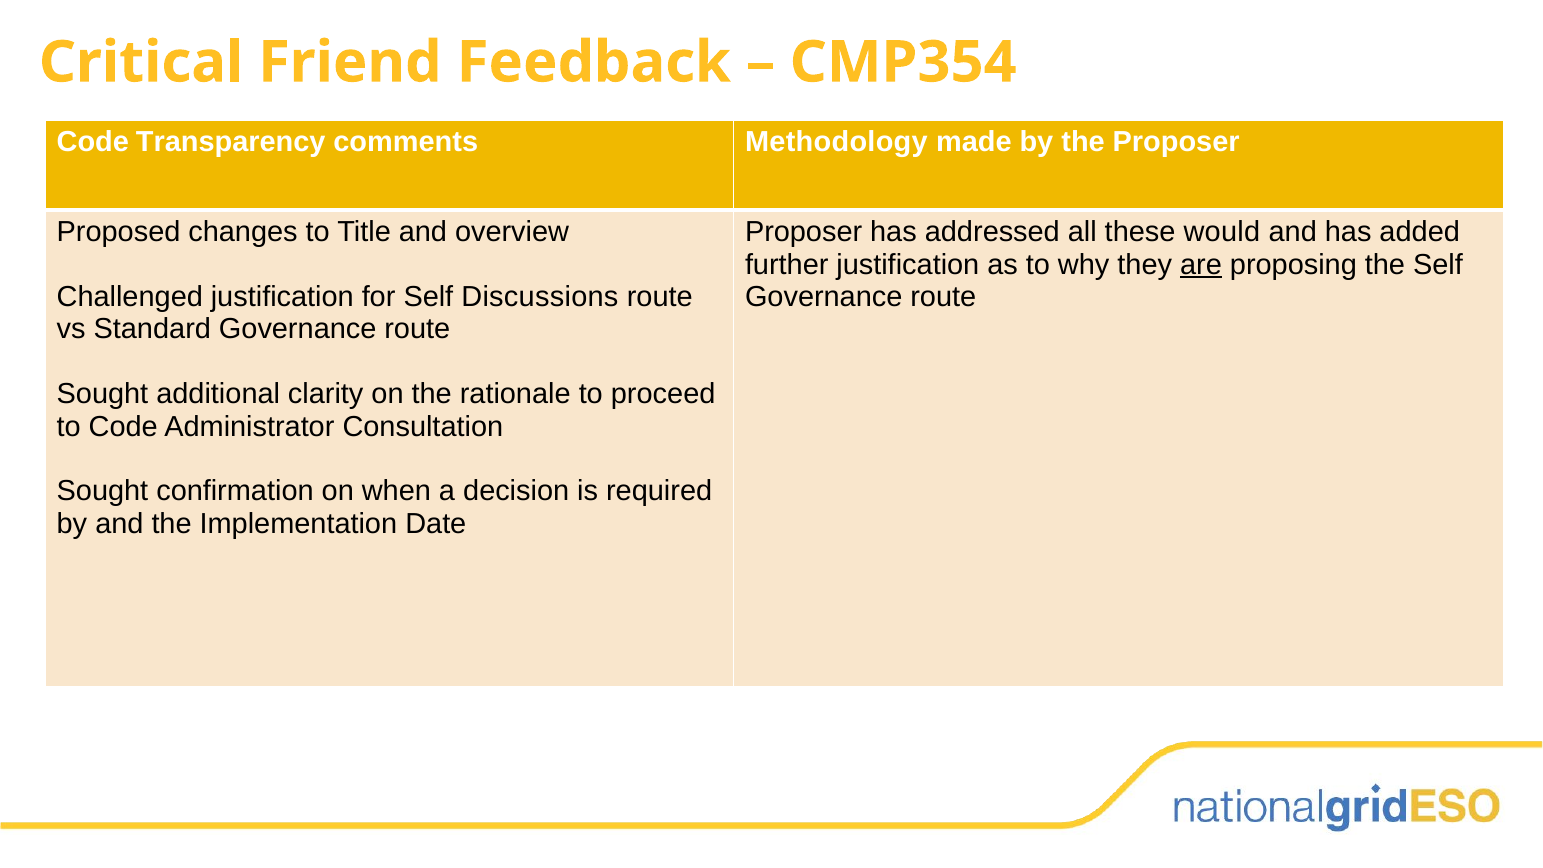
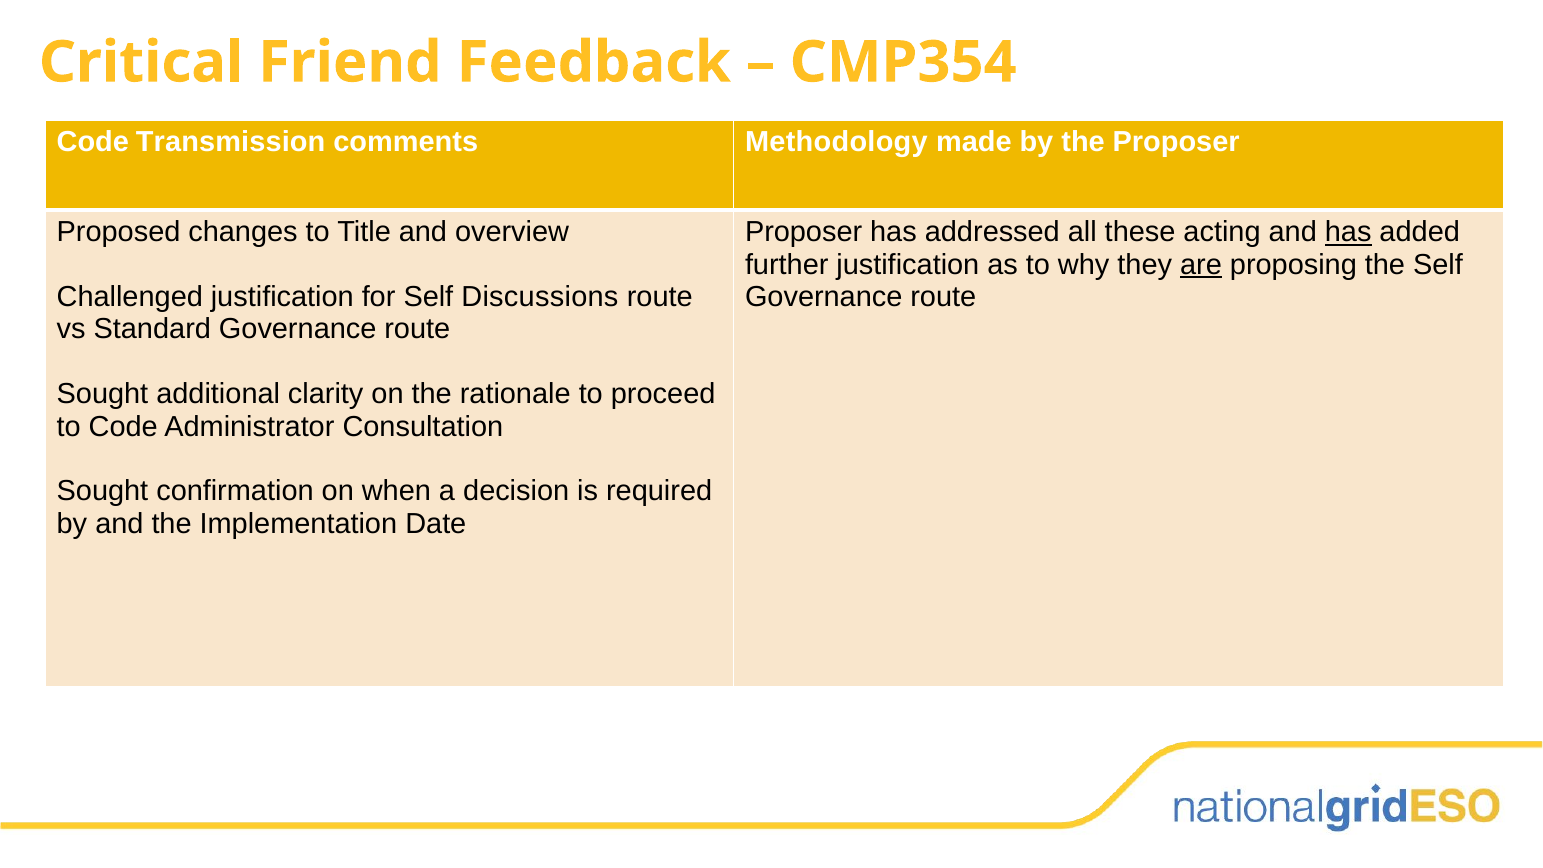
Transparency: Transparency -> Transmission
would: would -> acting
has at (1348, 232) underline: none -> present
